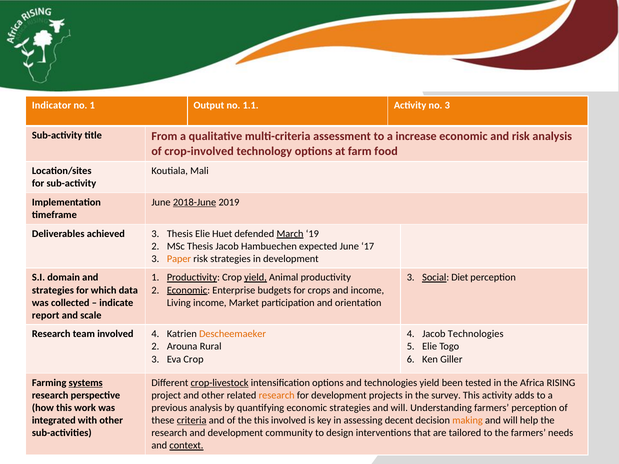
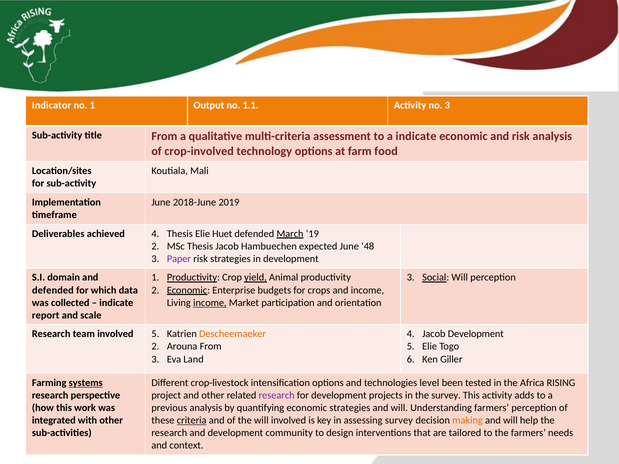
a increase: increase -> indicate
2018-June underline: present -> none
achieved 3: 3 -> 4
17: 17 -> 48
Paper colour: orange -> purple
Social Diet: Diet -> Will
strategies at (53, 290): strategies -> defended
income at (210, 303) underline: none -> present
involved 4: 4 -> 5
Jacob Technologies: Technologies -> Development
Arouna Rural: Rural -> From
Eva Crop: Crop -> Land
crop-livestock underline: present -> none
technologies yield: yield -> level
research at (277, 396) colour: orange -> purple
the this: this -> will
assessing decent: decent -> survey
context underline: present -> none
